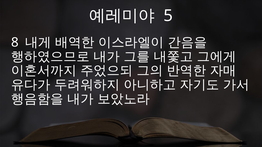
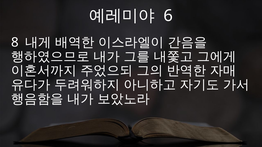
5: 5 -> 6
